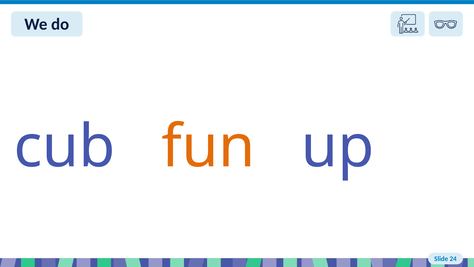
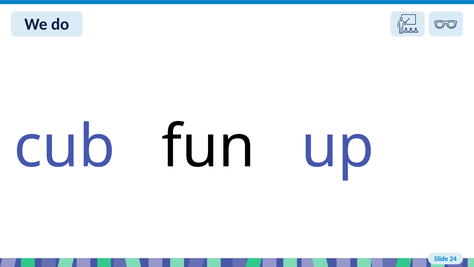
fun colour: orange -> black
